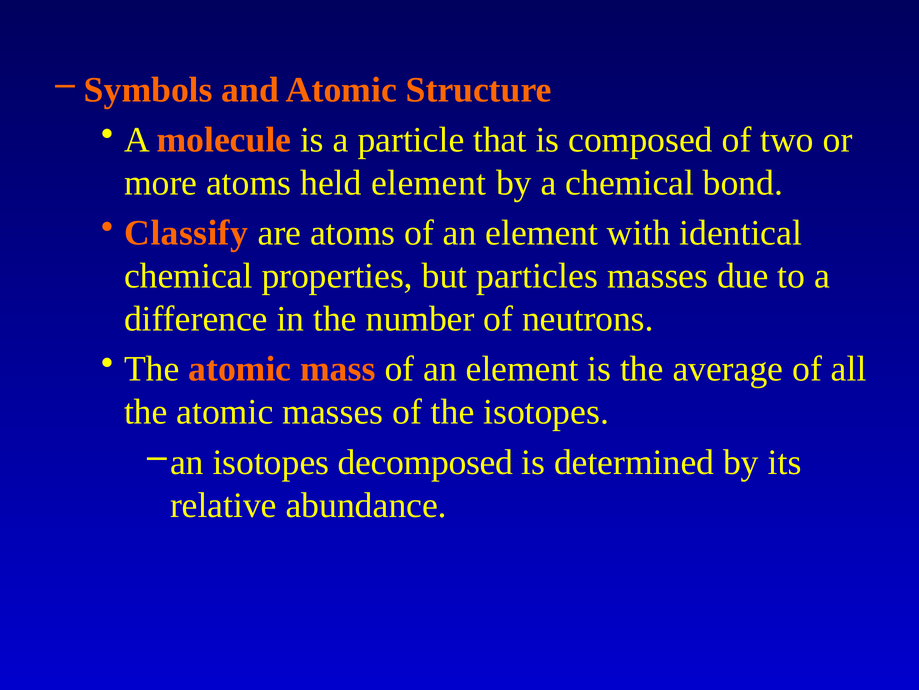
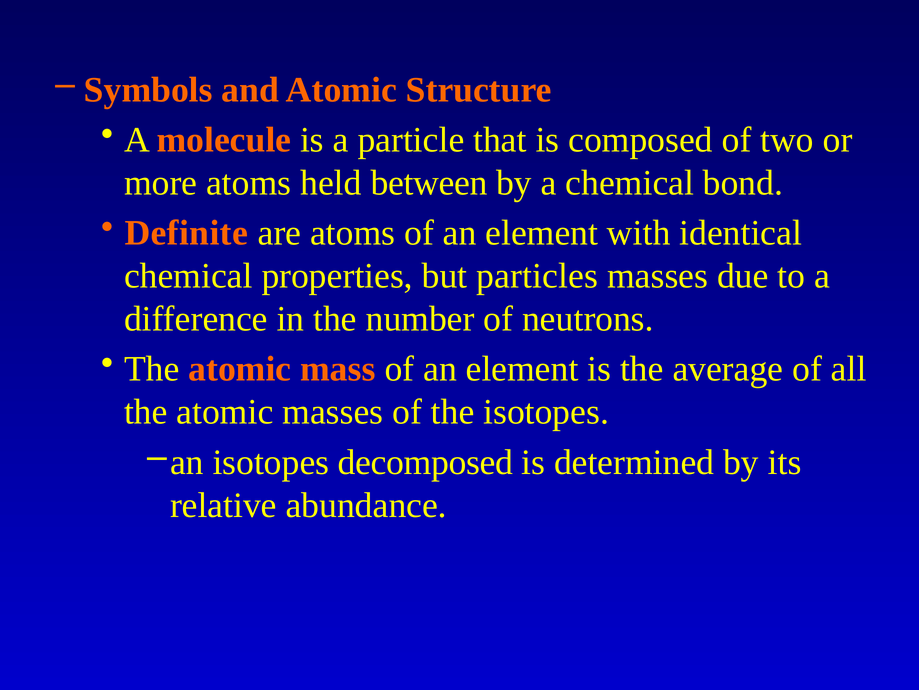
held element: element -> between
Classify: Classify -> Definite
